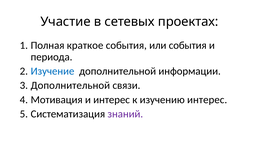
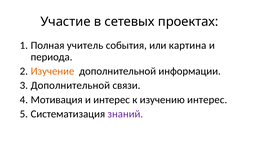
краткое: краткое -> учитель
или события: события -> картина
Изучение colour: blue -> orange
